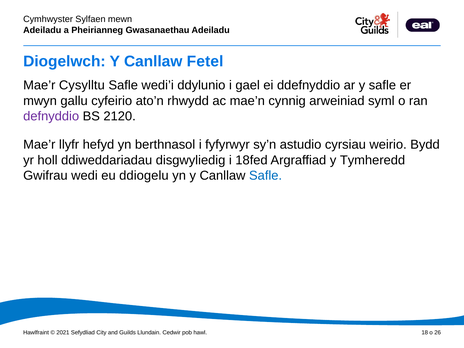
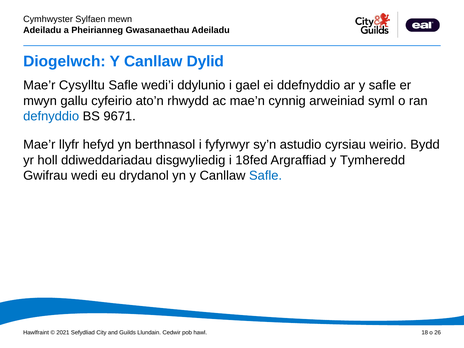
Fetel: Fetel -> Dylid
defnyddio colour: purple -> blue
2120: 2120 -> 9671
ddiogelu: ddiogelu -> drydanol
